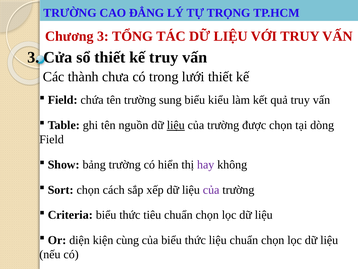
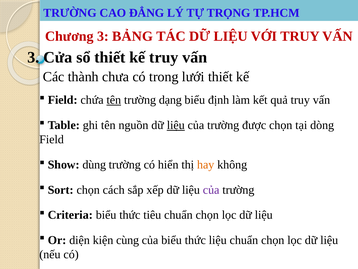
TỔNG: TỔNG -> BẢNG
tên at (114, 100) underline: none -> present
sung: sung -> dạng
kiểu: kiểu -> định
bảng: bảng -> dùng
hay colour: purple -> orange
